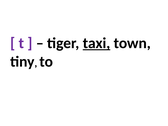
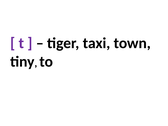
taxi underline: present -> none
